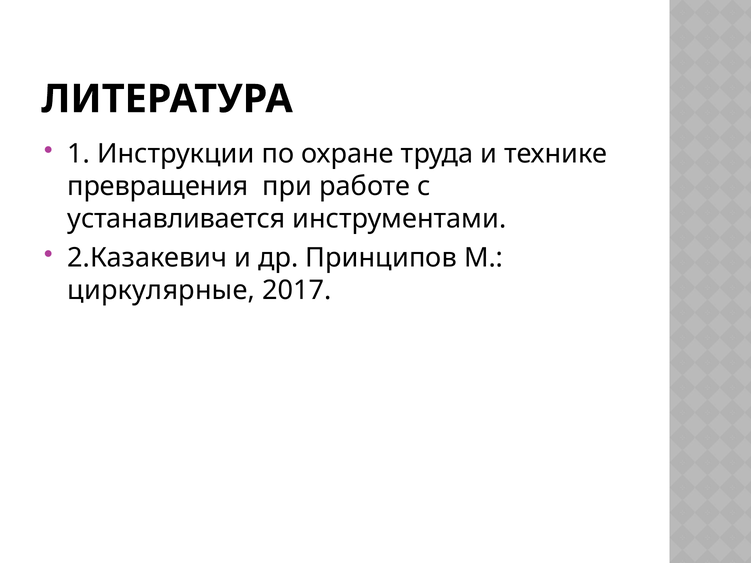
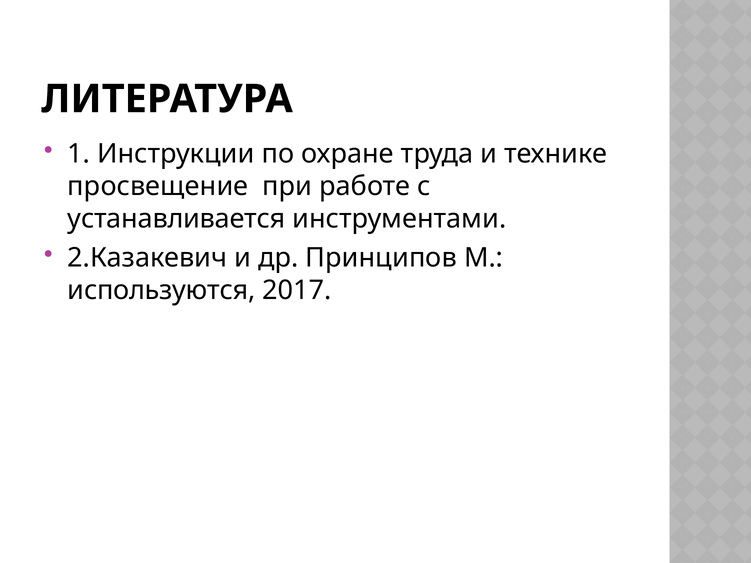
превращения: превращения -> просвещение
циркулярные: циркулярные -> используются
